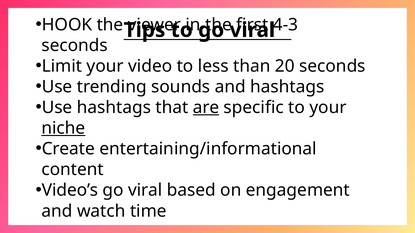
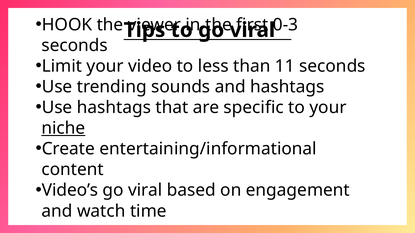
4-3: 4-3 -> 0-3
20: 20 -> 11
are underline: present -> none
